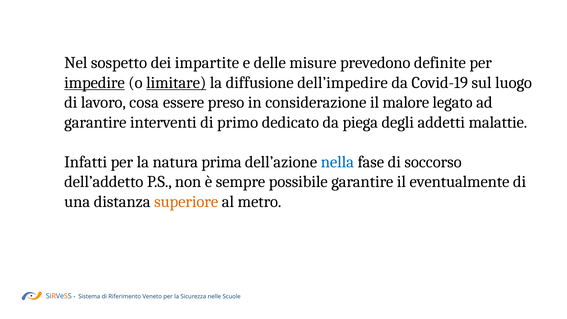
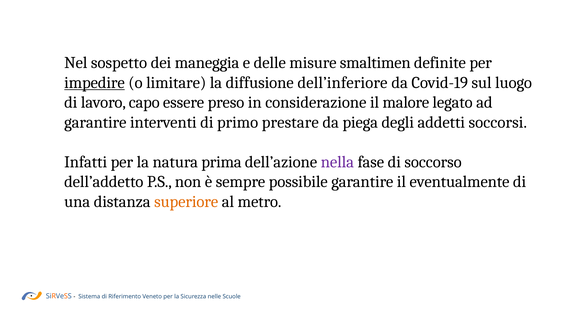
impartite: impartite -> maneggia
prevedono: prevedono -> smaltimen
limitare underline: present -> none
dell’impedire: dell’impedire -> dell’inferiore
cosa: cosa -> capo
dedicato: dedicato -> prestare
malattie: malattie -> soccorsi
nella colour: blue -> purple
